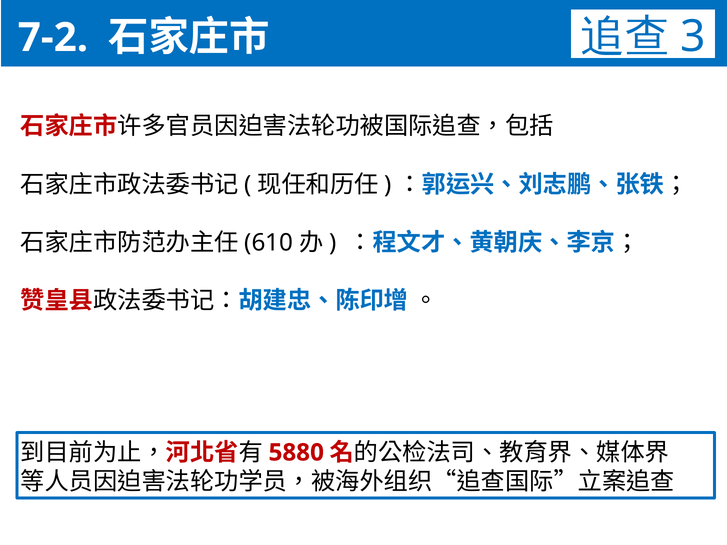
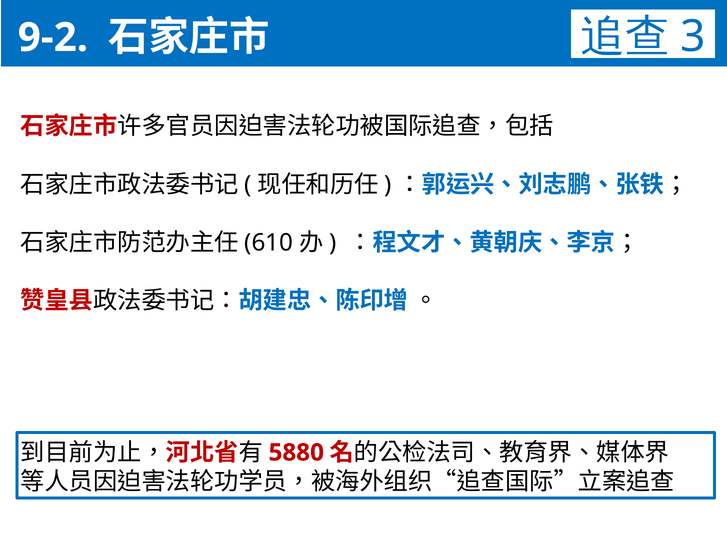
7-2: 7-2 -> 9-2
